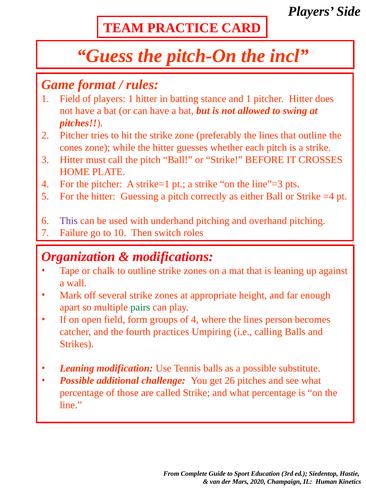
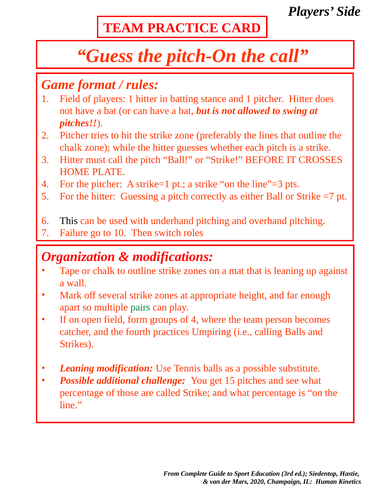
the incl: incl -> call
cones at (71, 147): cones -> chalk
=4: =4 -> =7
This colour: purple -> black
where the lines: lines -> team
26: 26 -> 15
